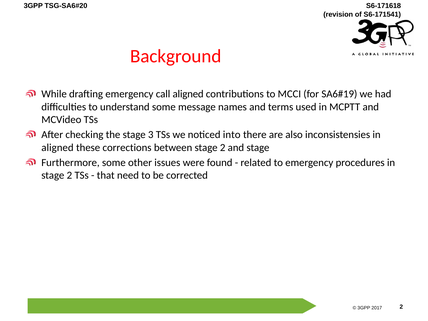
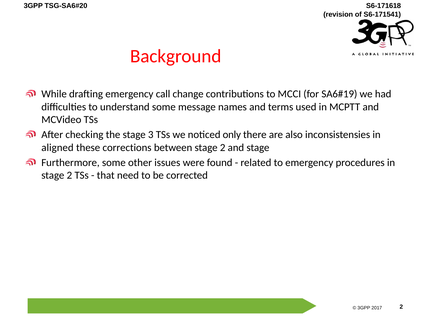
call aligned: aligned -> change
into: into -> only
